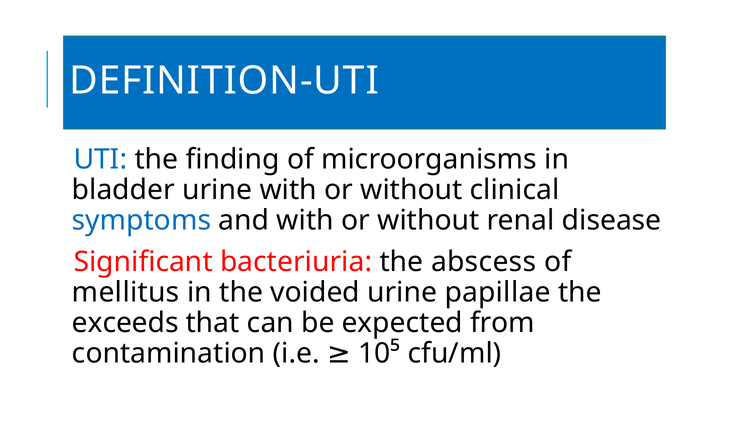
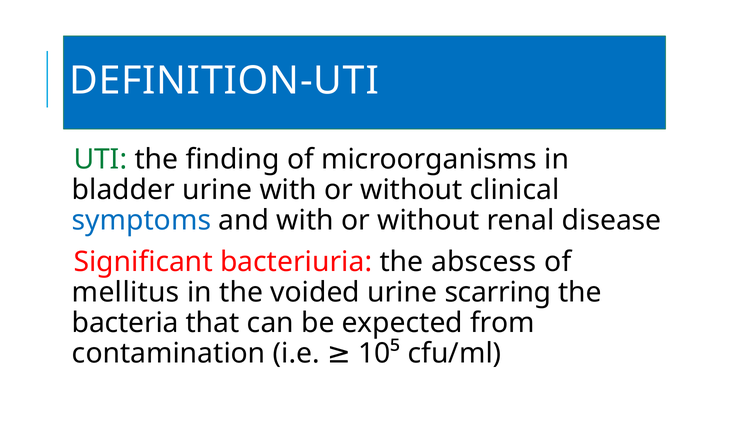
UTI colour: blue -> green
papillae: papillae -> scarring
exceeds: exceeds -> bacteria
